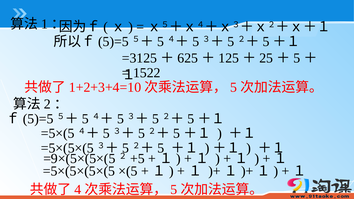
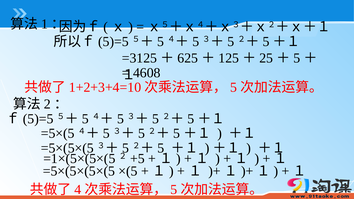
1522: 1522 -> 4608
=9×(5×(5×(5: =9×(5×(5×(5 -> =1×(5×(5×(5
